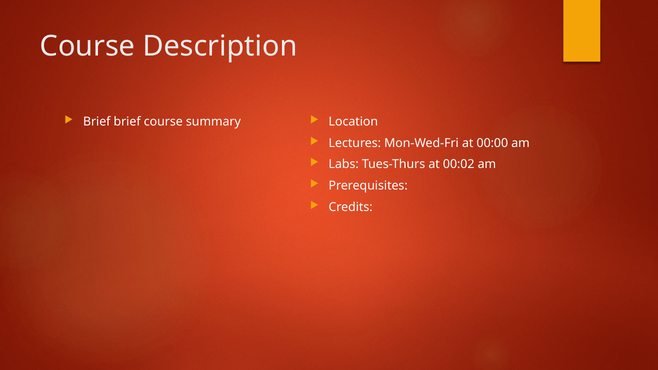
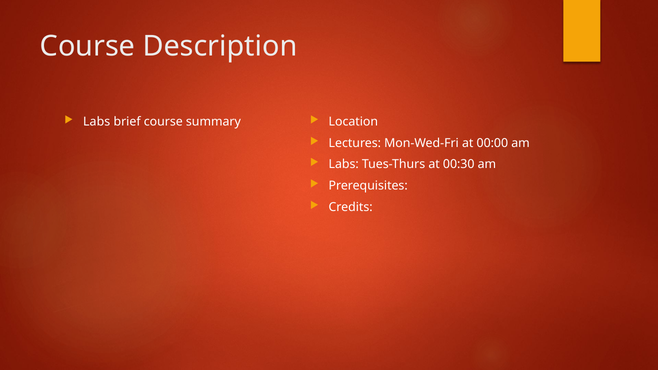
Brief at (97, 122): Brief -> Labs
00:02: 00:02 -> 00:30
